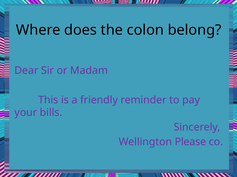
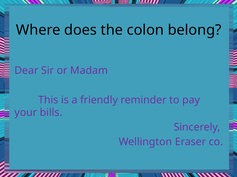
Please: Please -> Eraser
